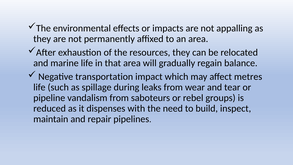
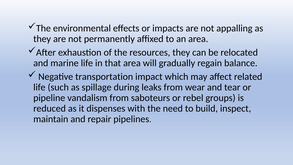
metres: metres -> related
